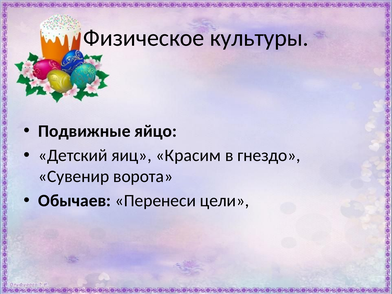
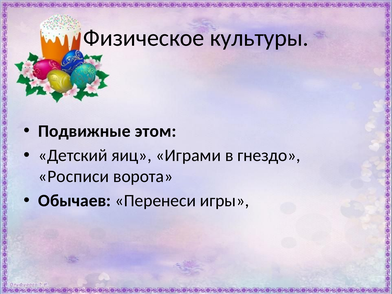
яйцо: яйцо -> этом
Красим: Красим -> Играми
Сувенир: Сувенир -> Росписи
цели: цели -> игры
